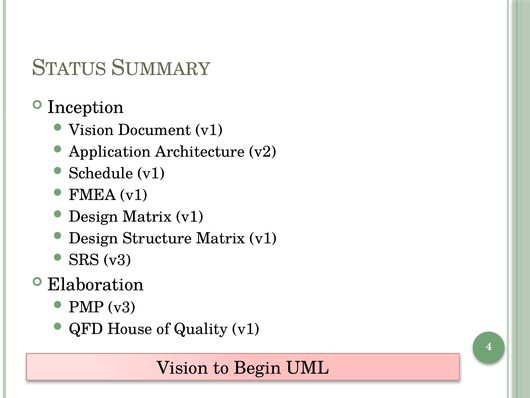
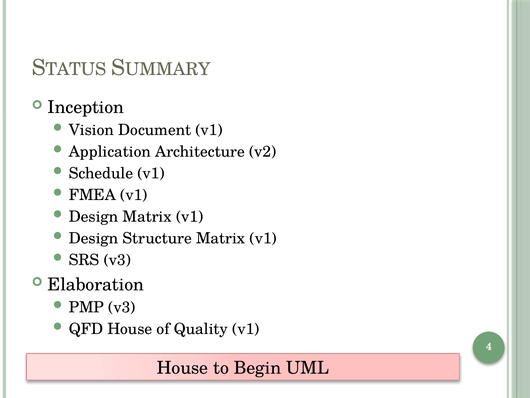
Vision at (183, 368): Vision -> House
